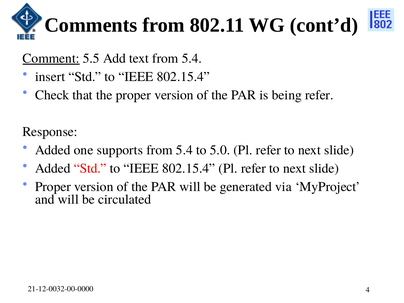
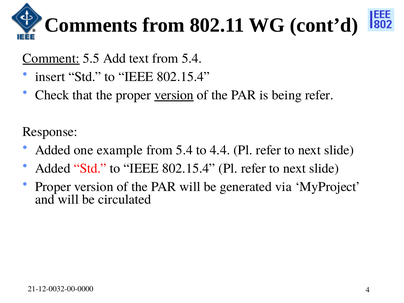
version at (174, 95) underline: none -> present
supports: supports -> example
5.0: 5.0 -> 4.4
